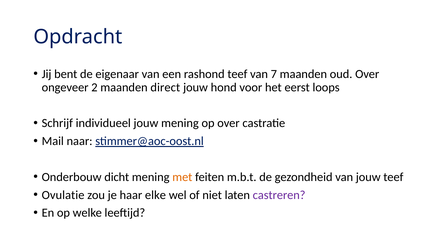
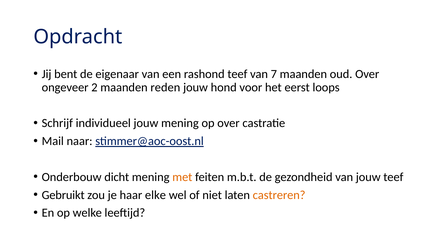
direct: direct -> reden
Ovulatie: Ovulatie -> Gebruikt
castreren colour: purple -> orange
